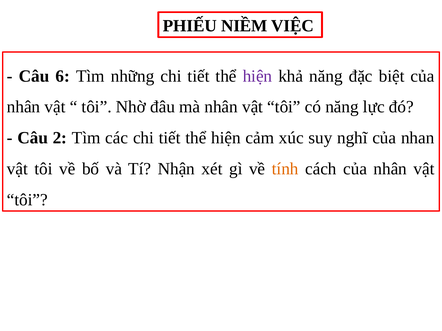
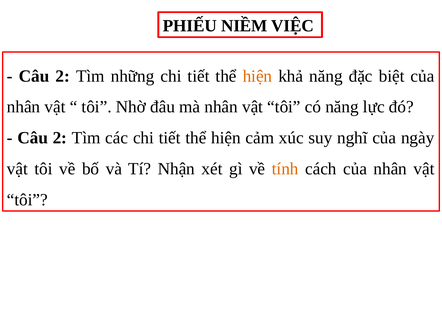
6 at (63, 76): 6 -> 2
hiện at (257, 76) colour: purple -> orange
nhan: nhan -> ngày
